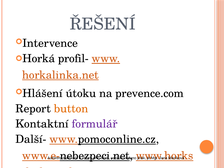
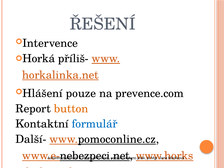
profil-: profil- -> příliš-
útoku: útoku -> pouze
formulář colour: purple -> blue
